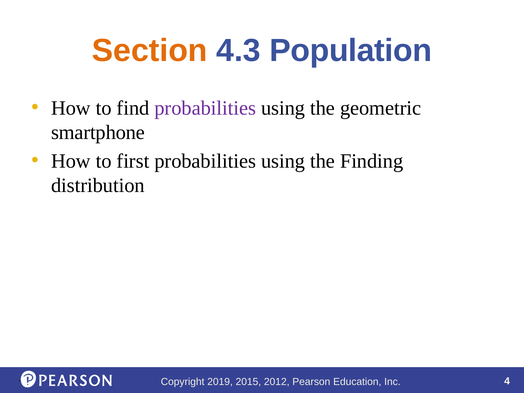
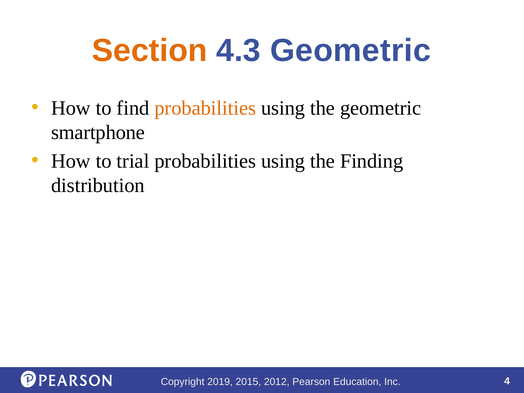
4.3 Population: Population -> Geometric
probabilities at (205, 108) colour: purple -> orange
first: first -> trial
